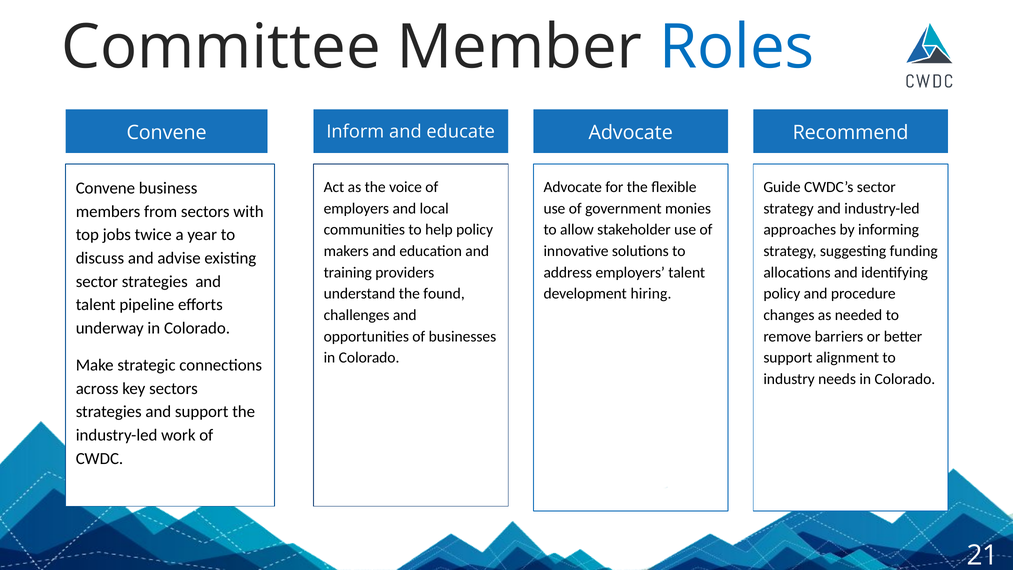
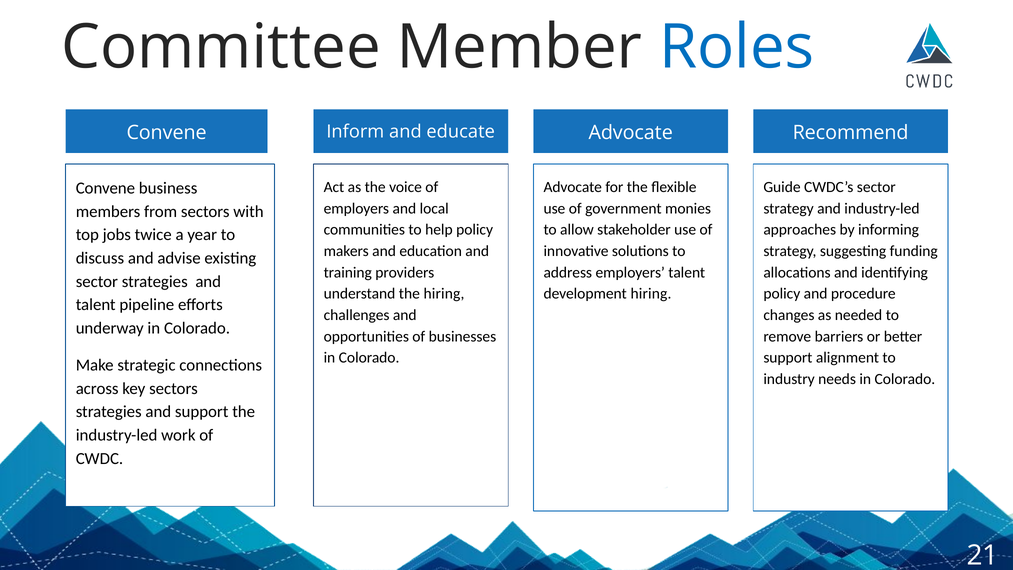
the found: found -> hiring
